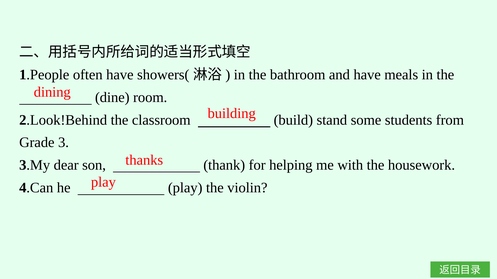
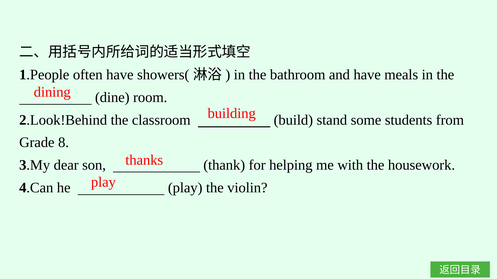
3: 3 -> 8
